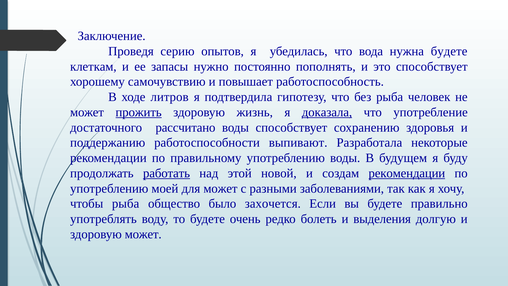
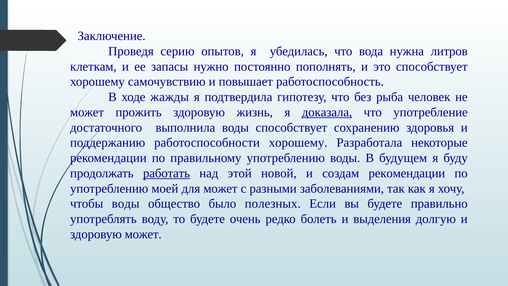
нужна будете: будете -> литров
литров: литров -> жажды
прожить underline: present -> none
рассчитано: рассчитано -> выполнила
работоспособности выпивают: выпивают -> хорошему
рекомендации at (407, 173) underline: present -> none
чтобы рыба: рыба -> воды
захочется: захочется -> полезных
